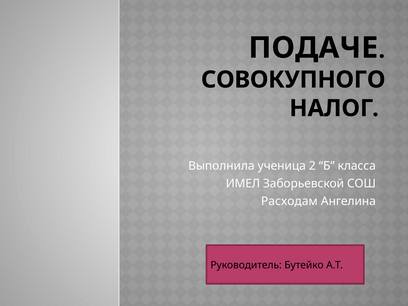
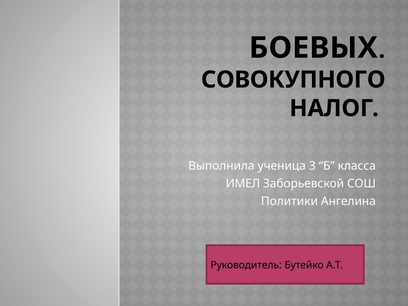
ПОДАЧЕ: ПОДАЧЕ -> БОЕВЫХ
2: 2 -> 3
Расходам: Расходам -> Политики
